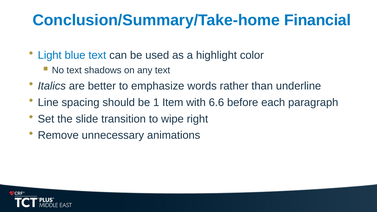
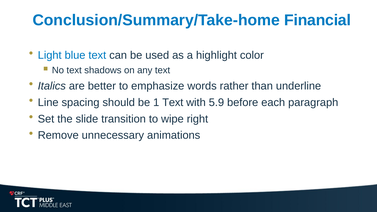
1 Item: Item -> Text
6.6: 6.6 -> 5.9
